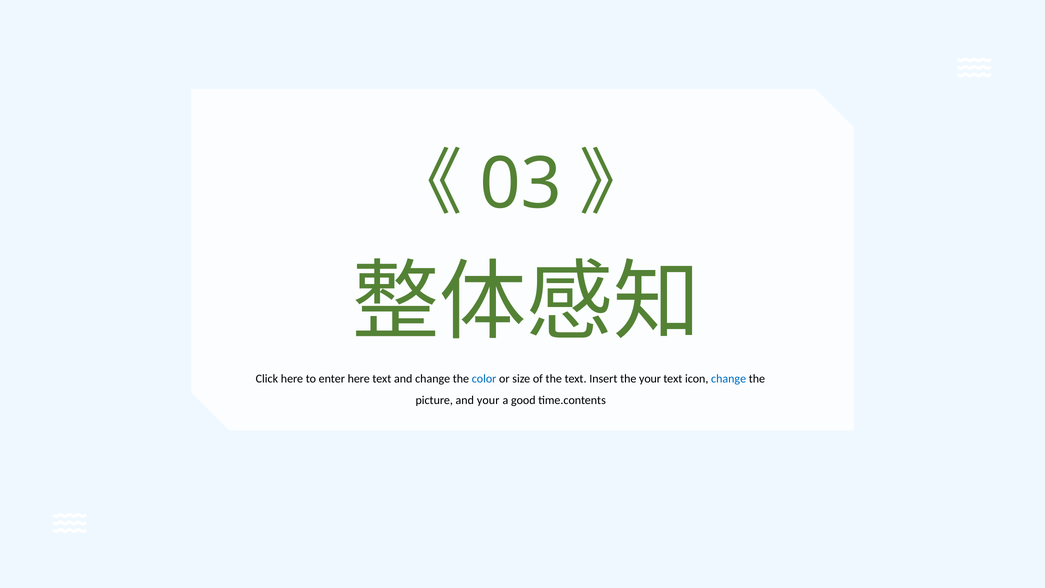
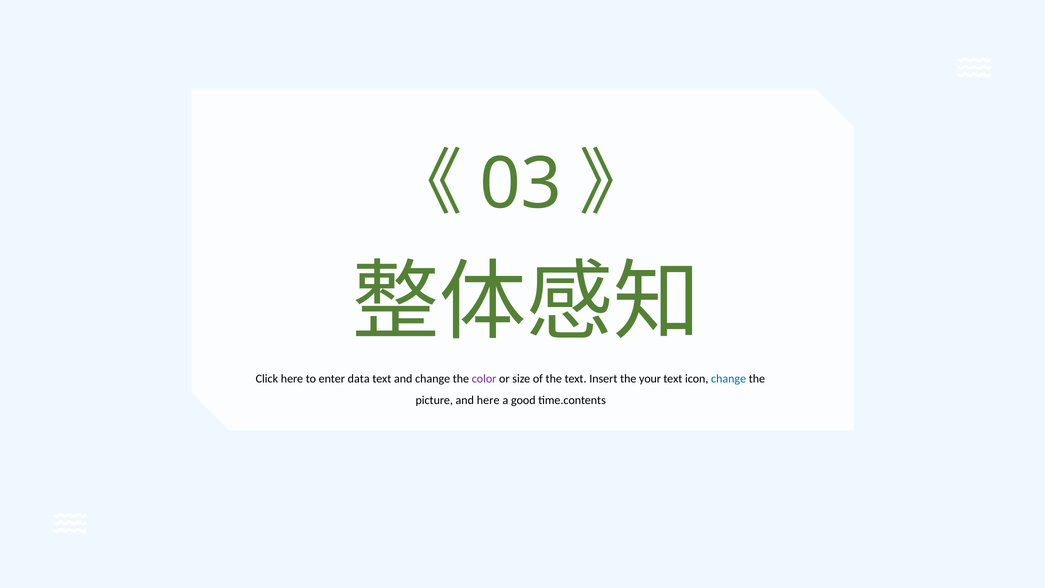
enter here: here -> data
color colour: blue -> purple
and your: your -> here
